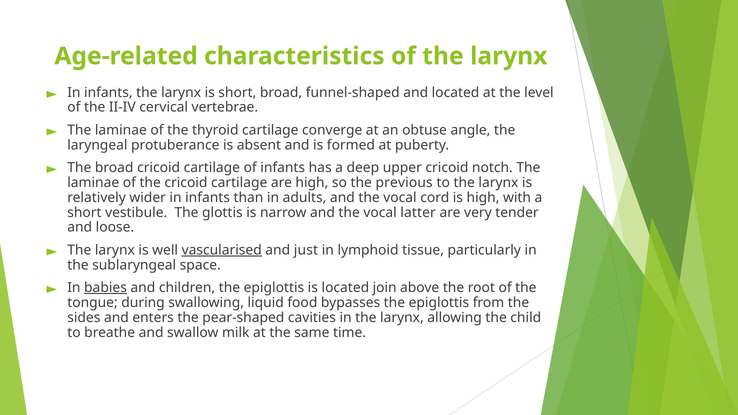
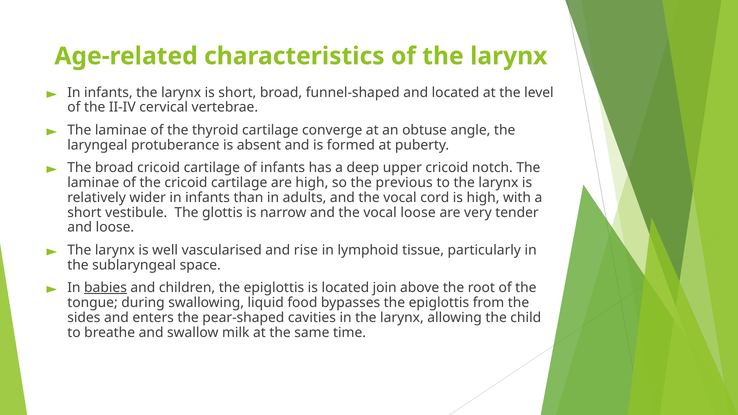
vocal latter: latter -> loose
vascularised underline: present -> none
just: just -> rise
